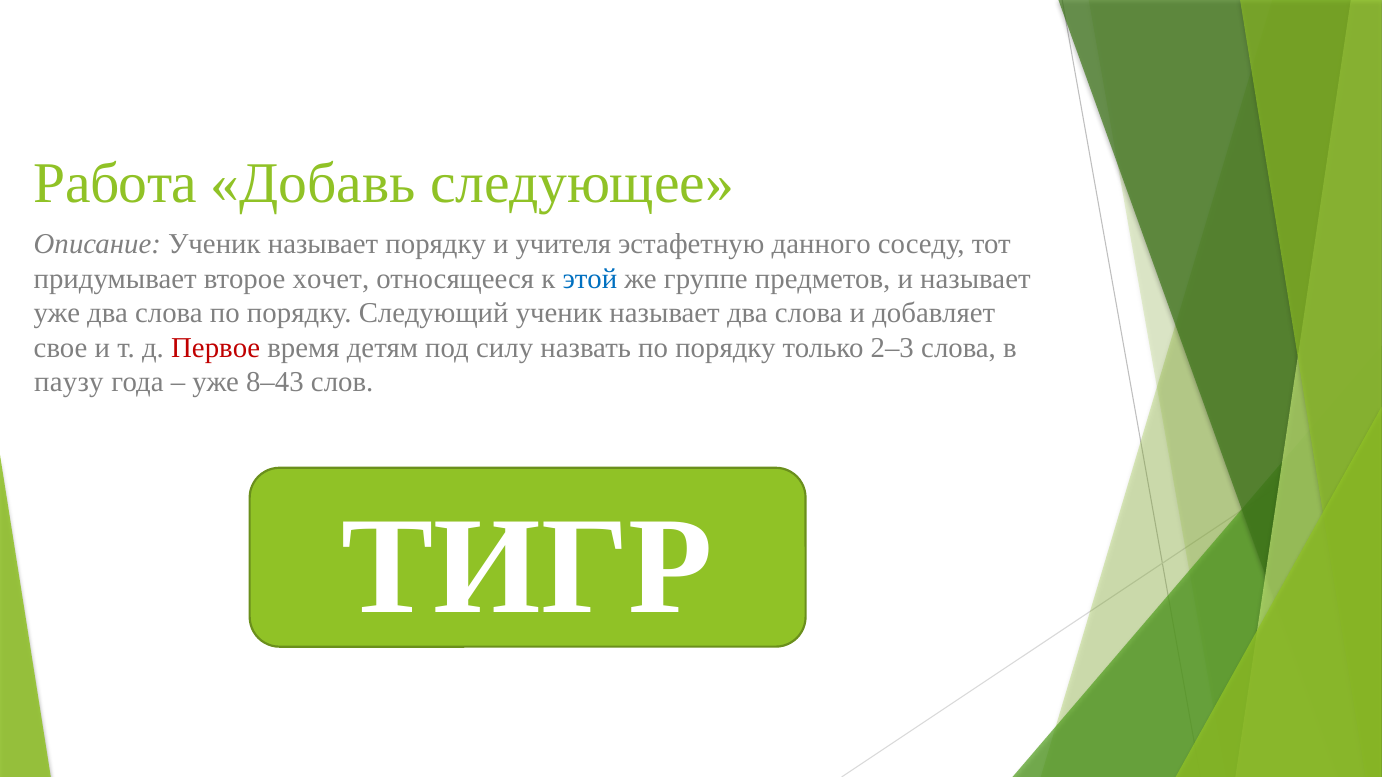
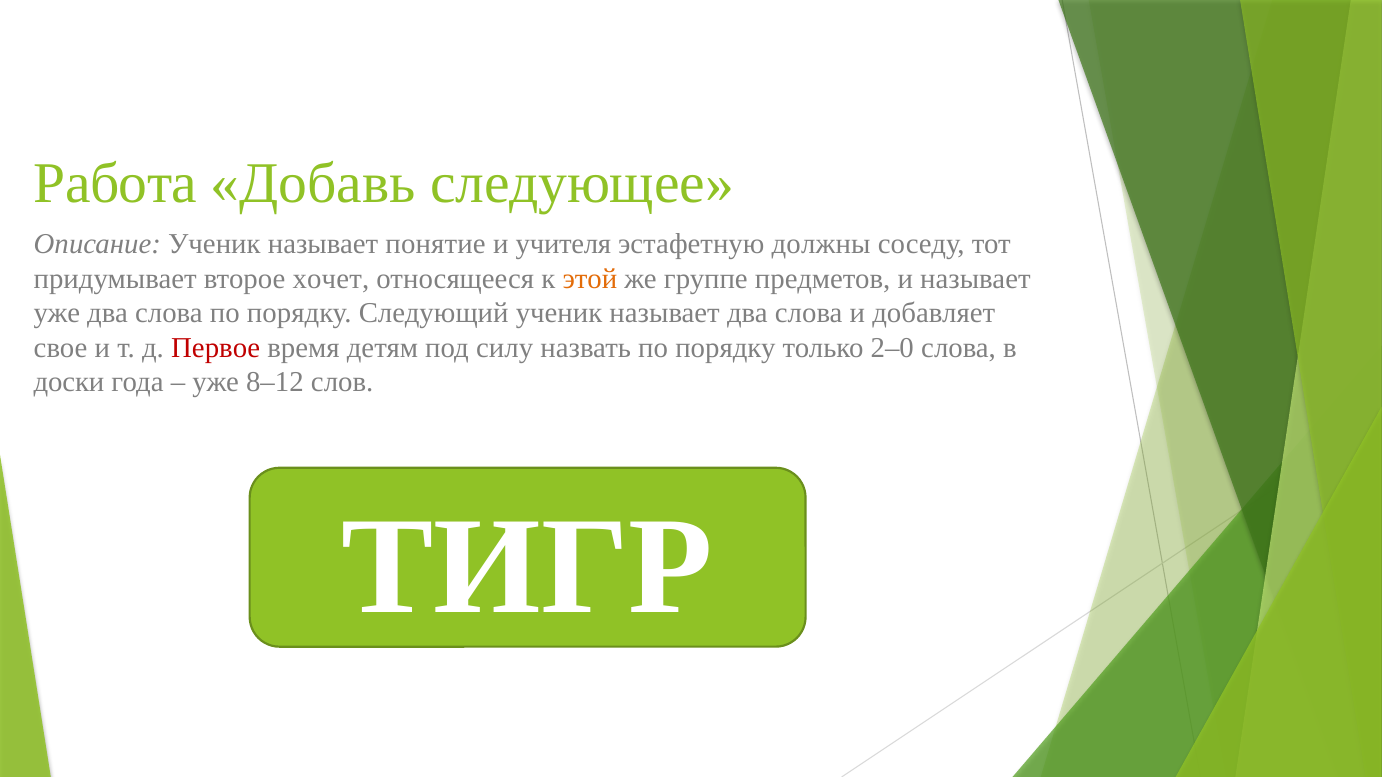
называет порядку: порядку -> понятие
данного: данного -> должны
этой colour: blue -> orange
2–3: 2–3 -> 2–0
паузу: паузу -> доски
8–43: 8–43 -> 8–12
